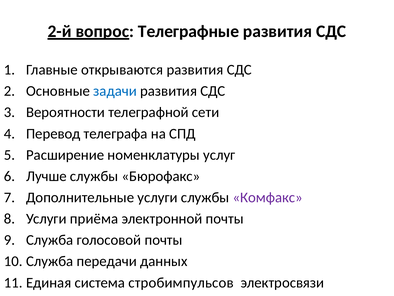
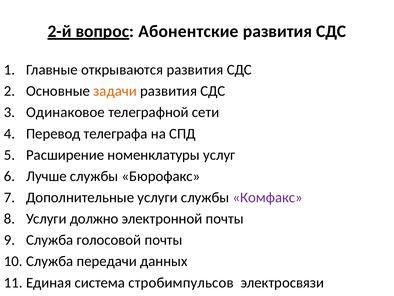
Телеграфные: Телеграфные -> Абонентские
задачи colour: blue -> orange
Вероятности: Вероятности -> Одинаковое
приёма: приёма -> должно
